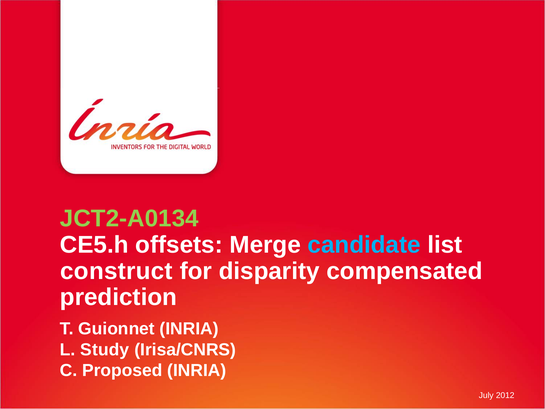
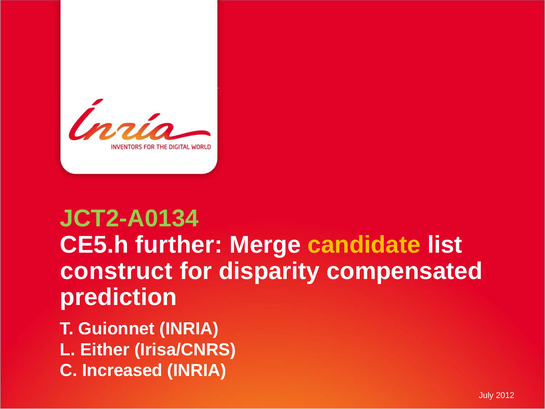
offsets: offsets -> further
candidate colour: light blue -> yellow
Study: Study -> Either
Proposed: Proposed -> Increased
